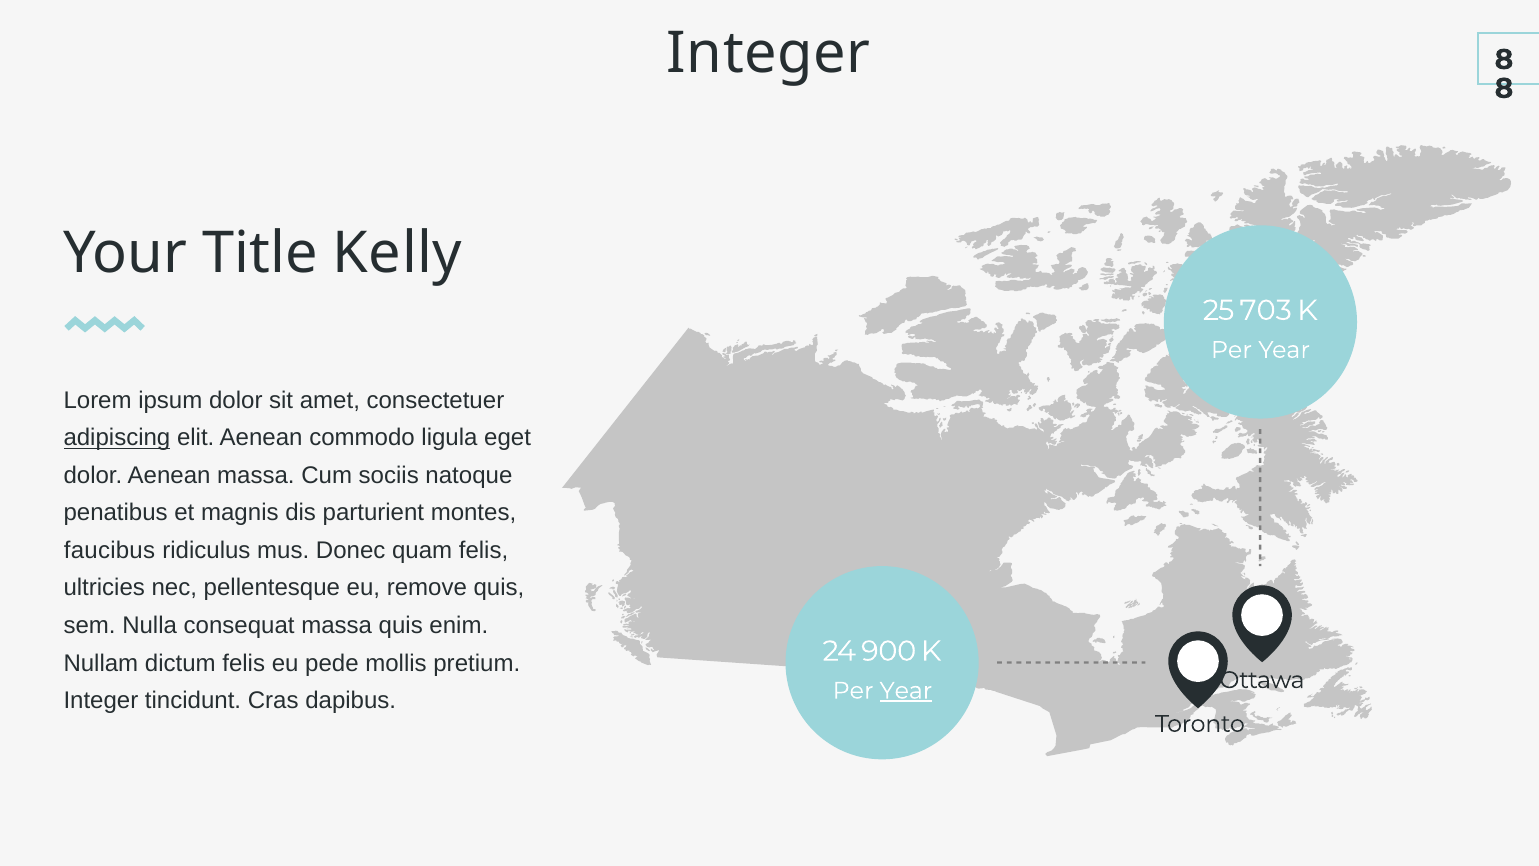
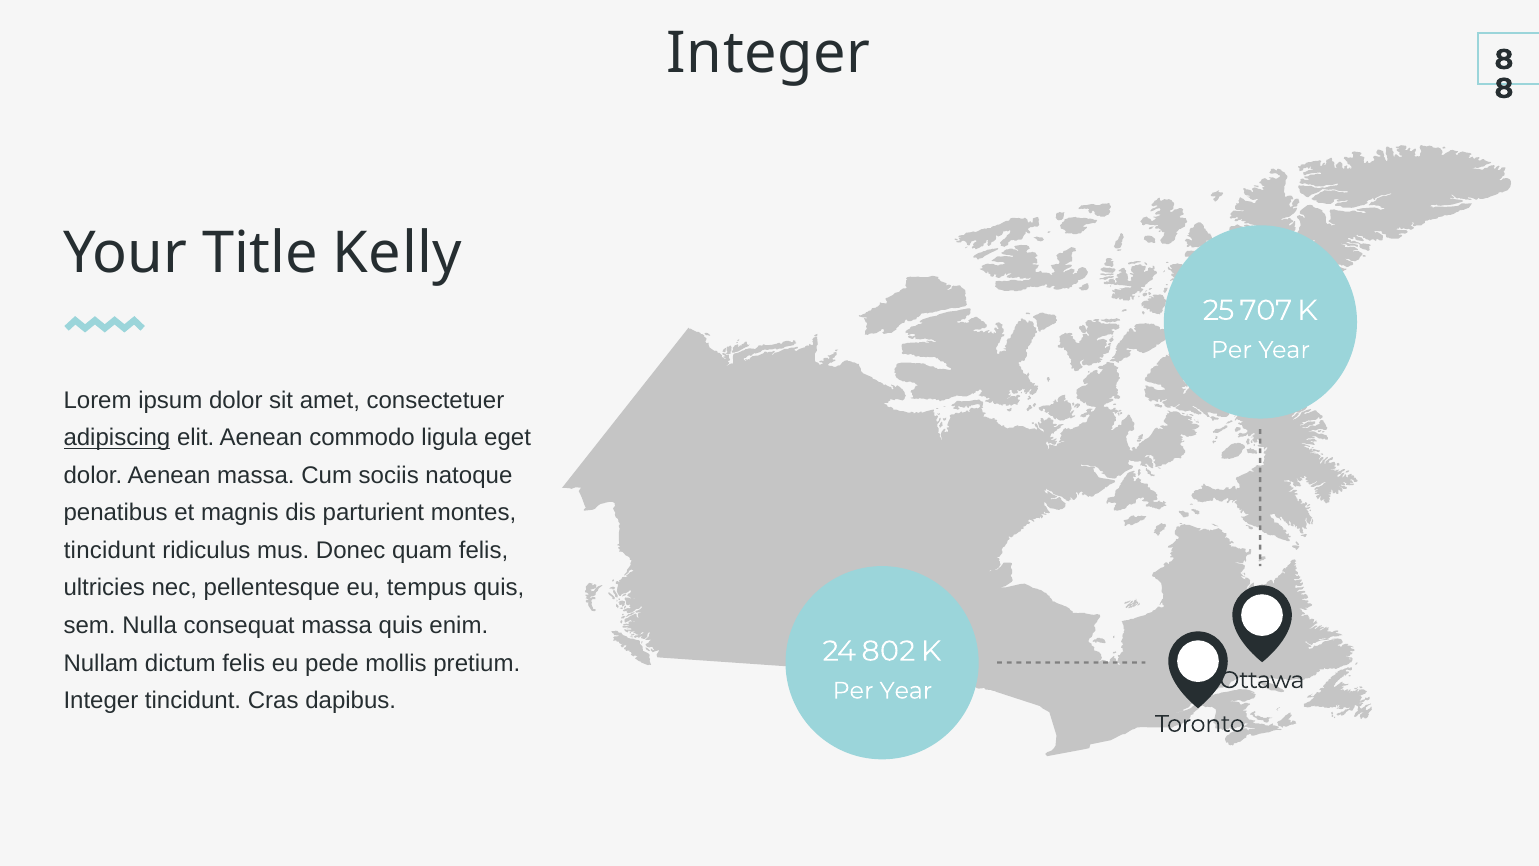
703: 703 -> 707
faucibus at (109, 550): faucibus -> tincidunt
remove: remove -> tempus
900: 900 -> 802
Year at (906, 690) underline: present -> none
